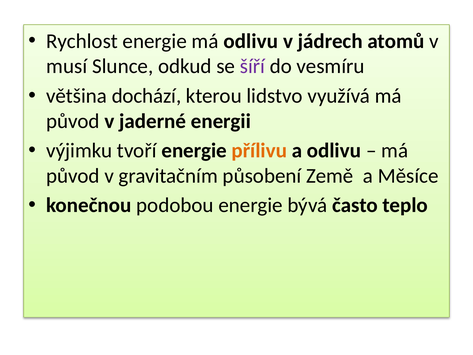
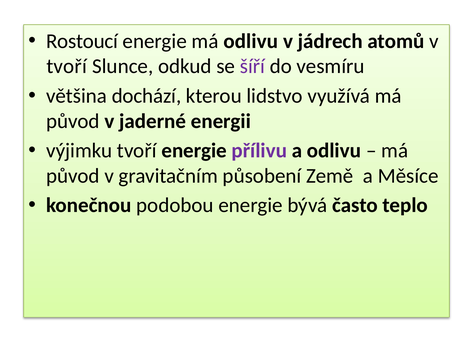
Rychlost: Rychlost -> Rostoucí
musí at (67, 66): musí -> tvoří
přílivu colour: orange -> purple
